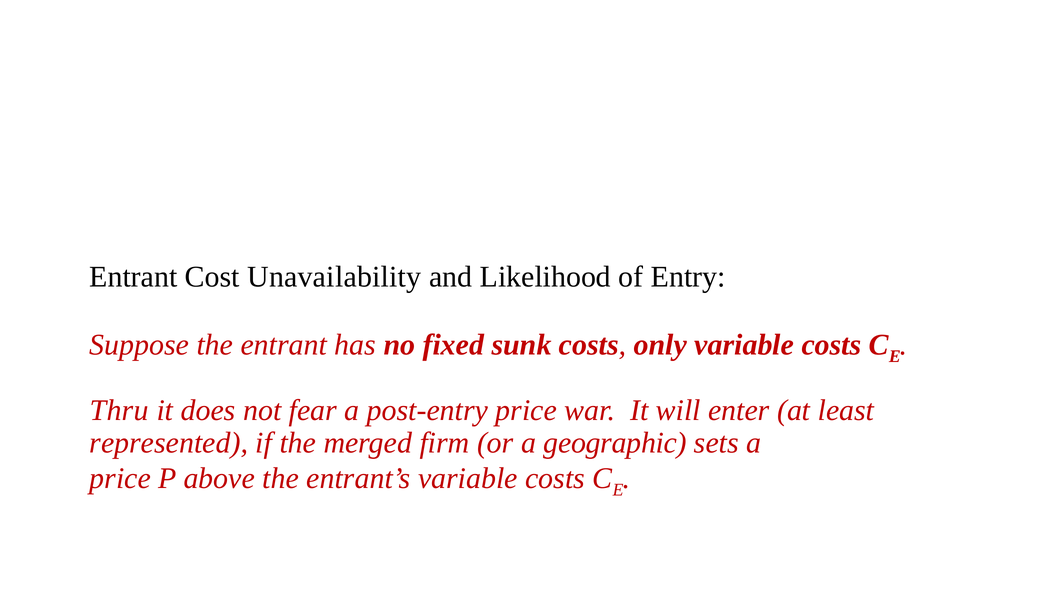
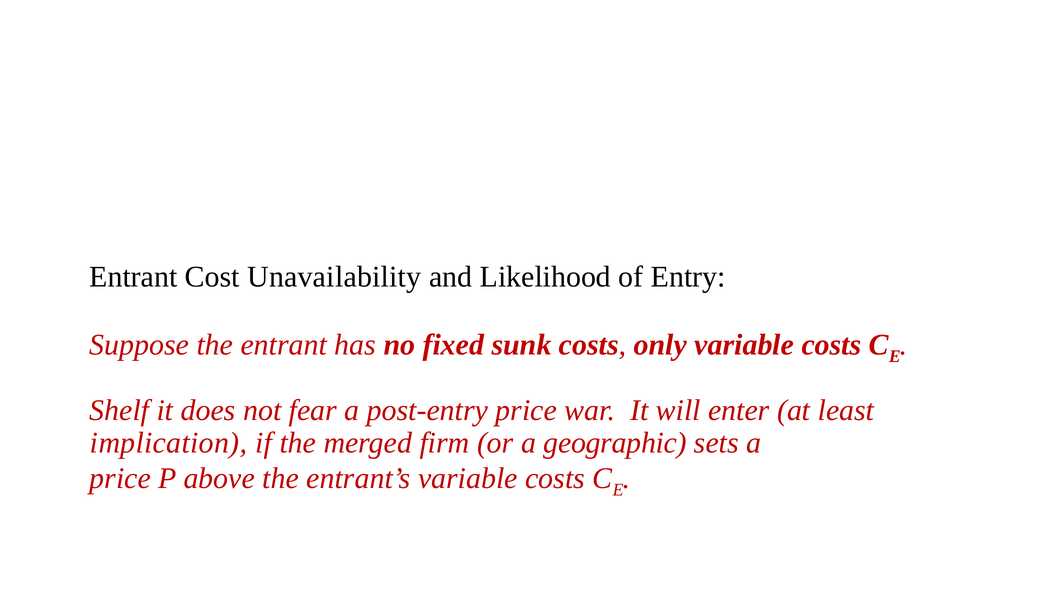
Thru: Thru -> Shelf
represented: represented -> implication
